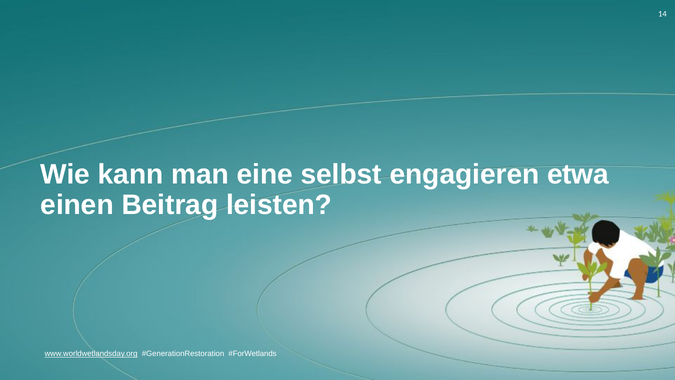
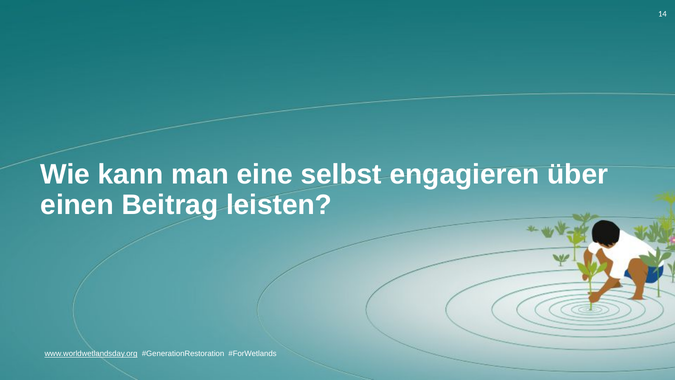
etwa: etwa -> über
